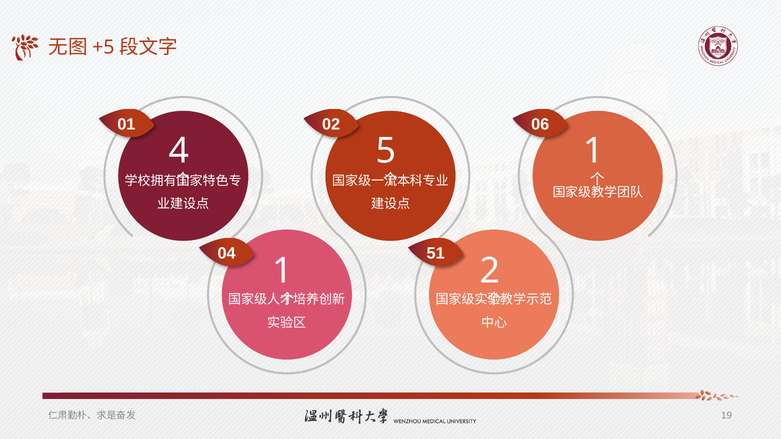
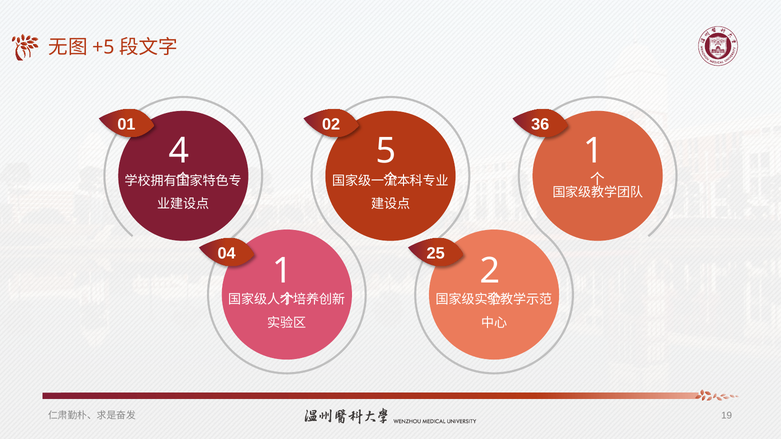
06: 06 -> 36
51: 51 -> 25
